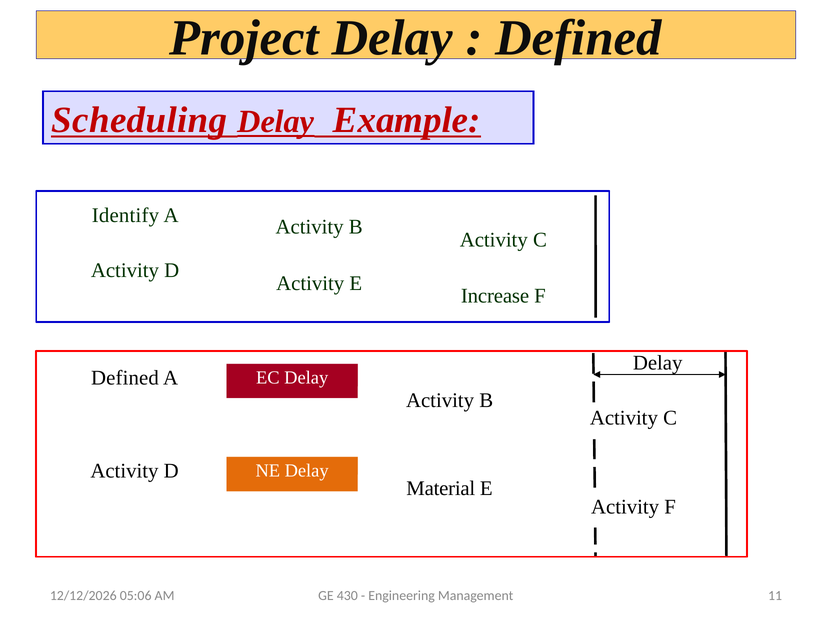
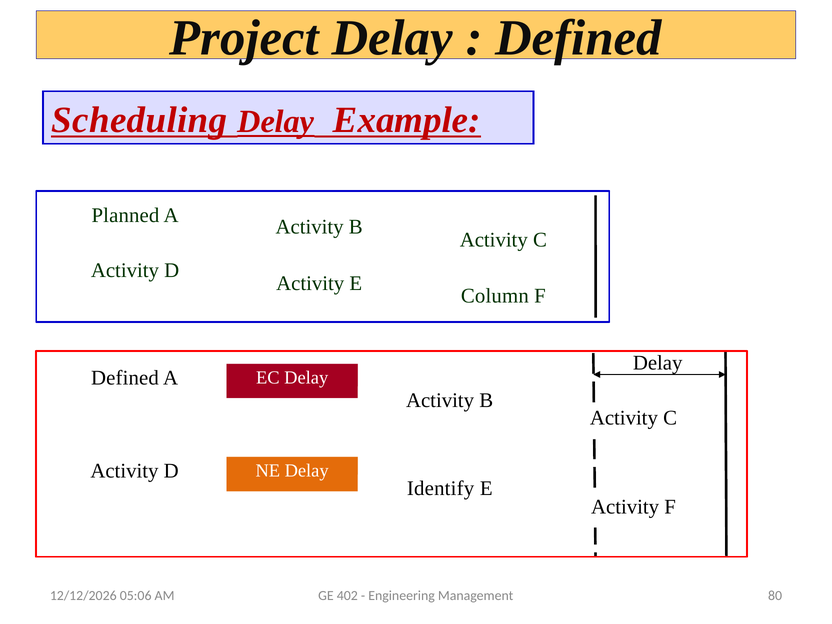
Identify: Identify -> Planned
Increase: Increase -> Column
Material: Material -> Identify
430: 430 -> 402
11: 11 -> 80
